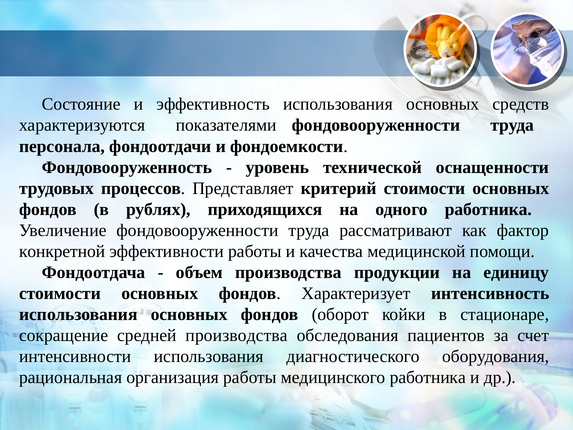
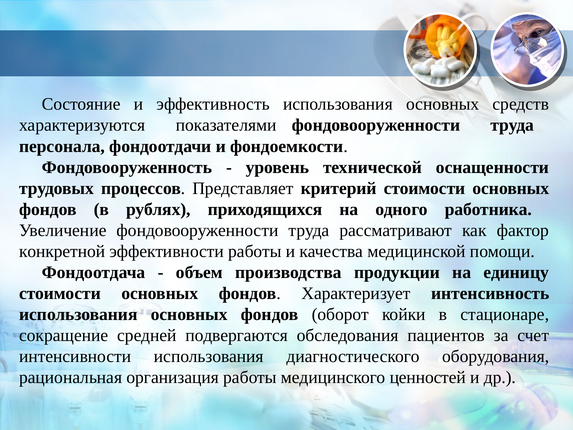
средней производства: производства -> подвергаются
медицинского работника: работника -> ценностей
